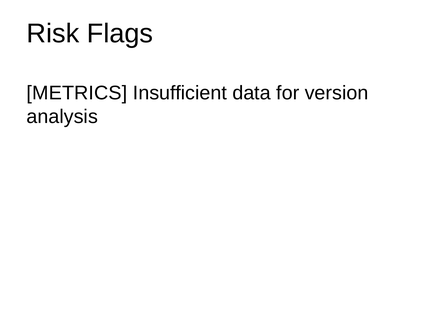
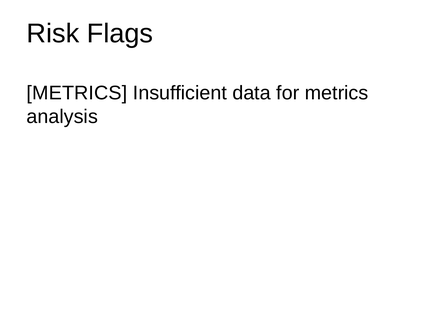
for version: version -> metrics
